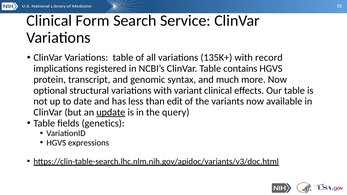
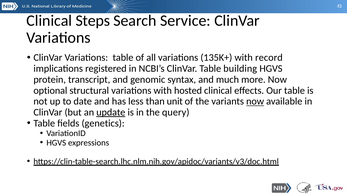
Form: Form -> Steps
contains: contains -> building
variant: variant -> hosted
edit: edit -> unit
now at (255, 101) underline: none -> present
